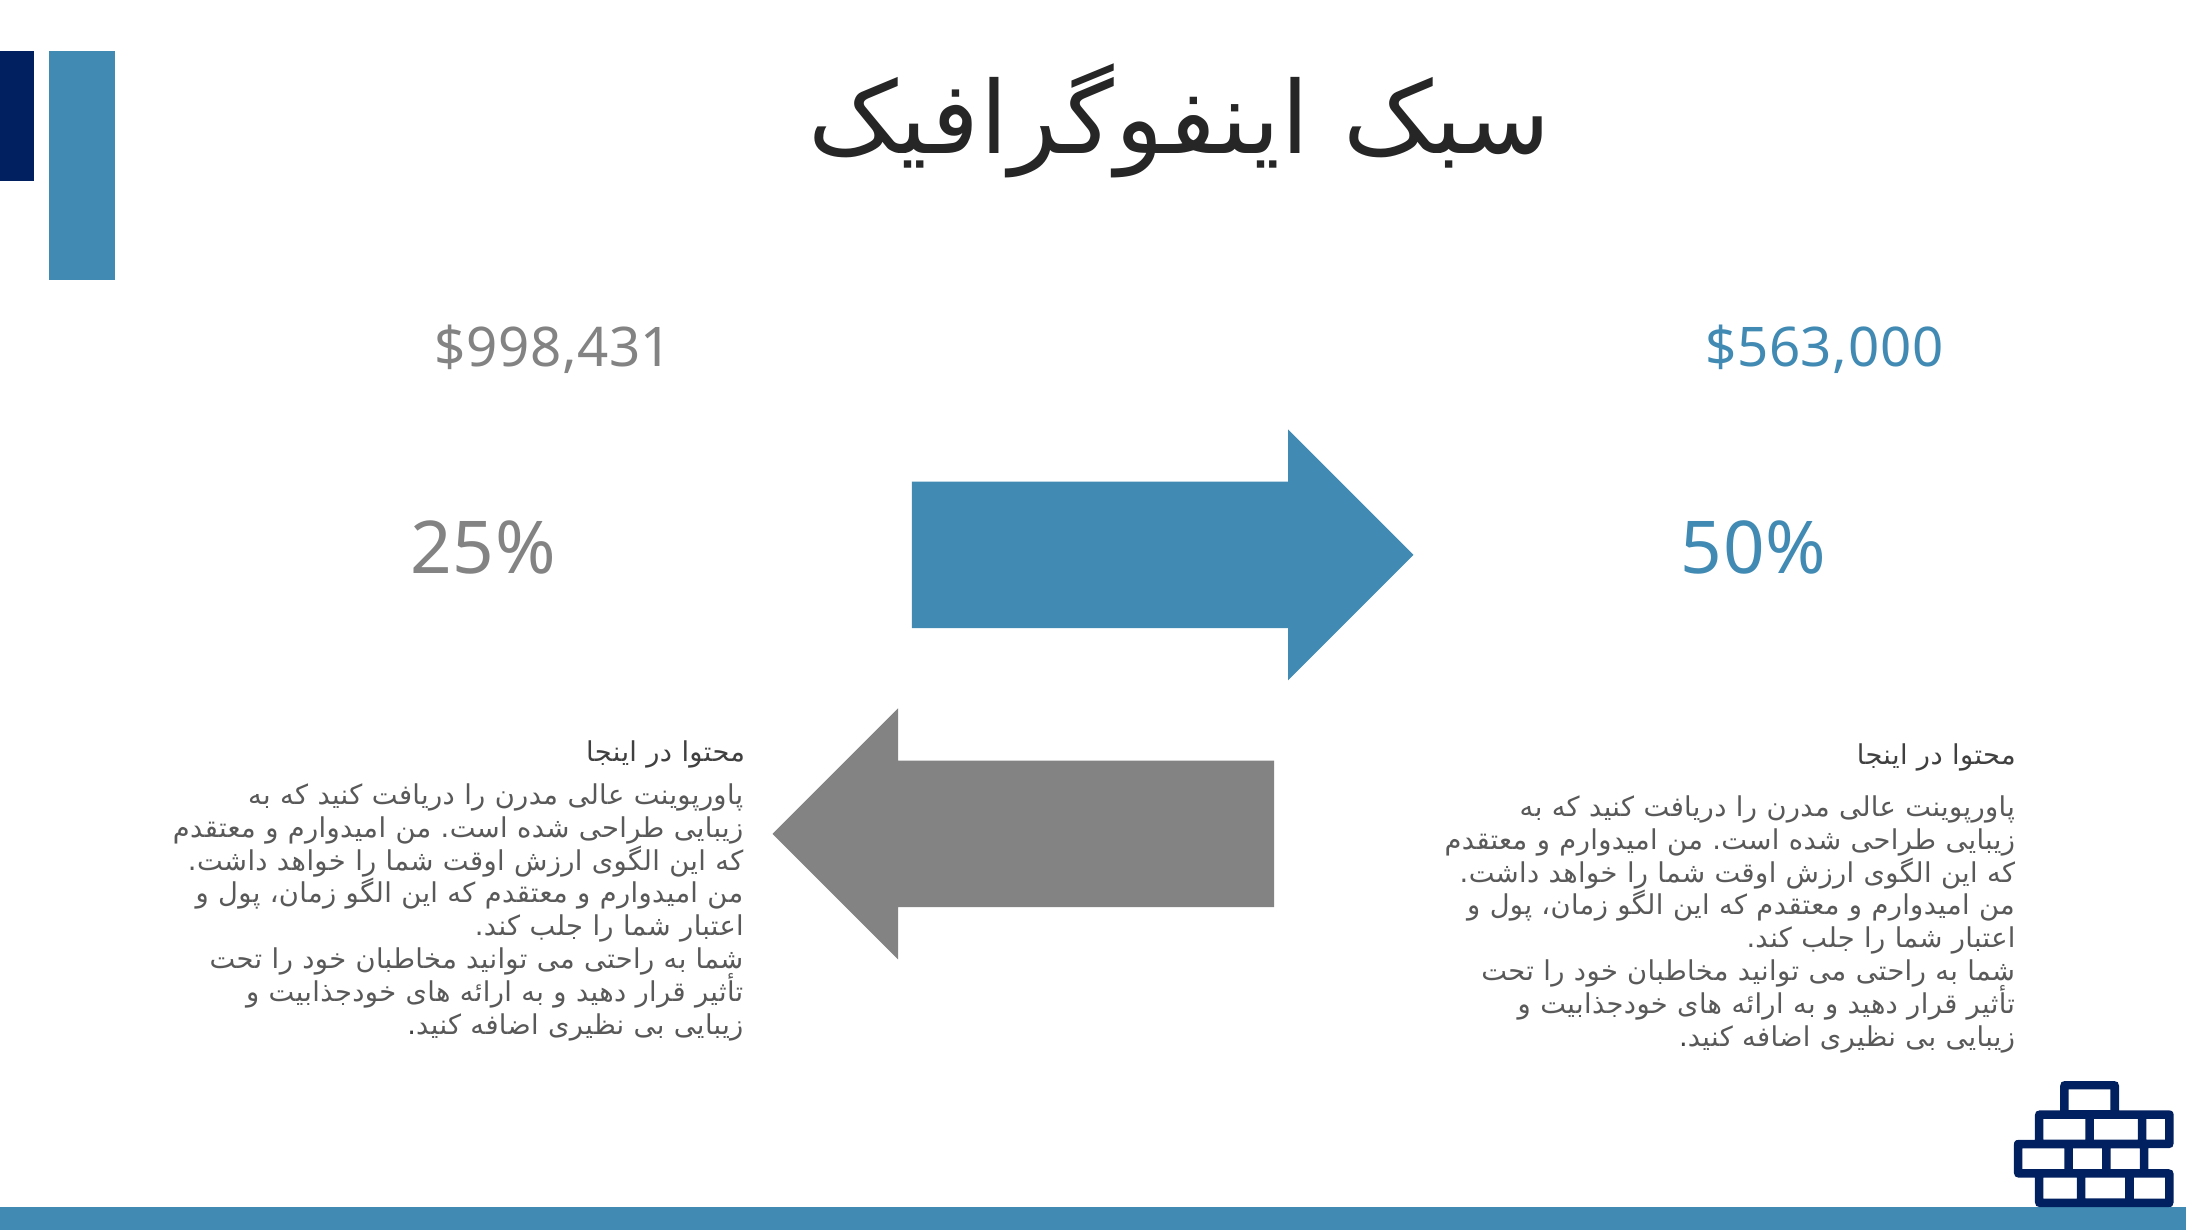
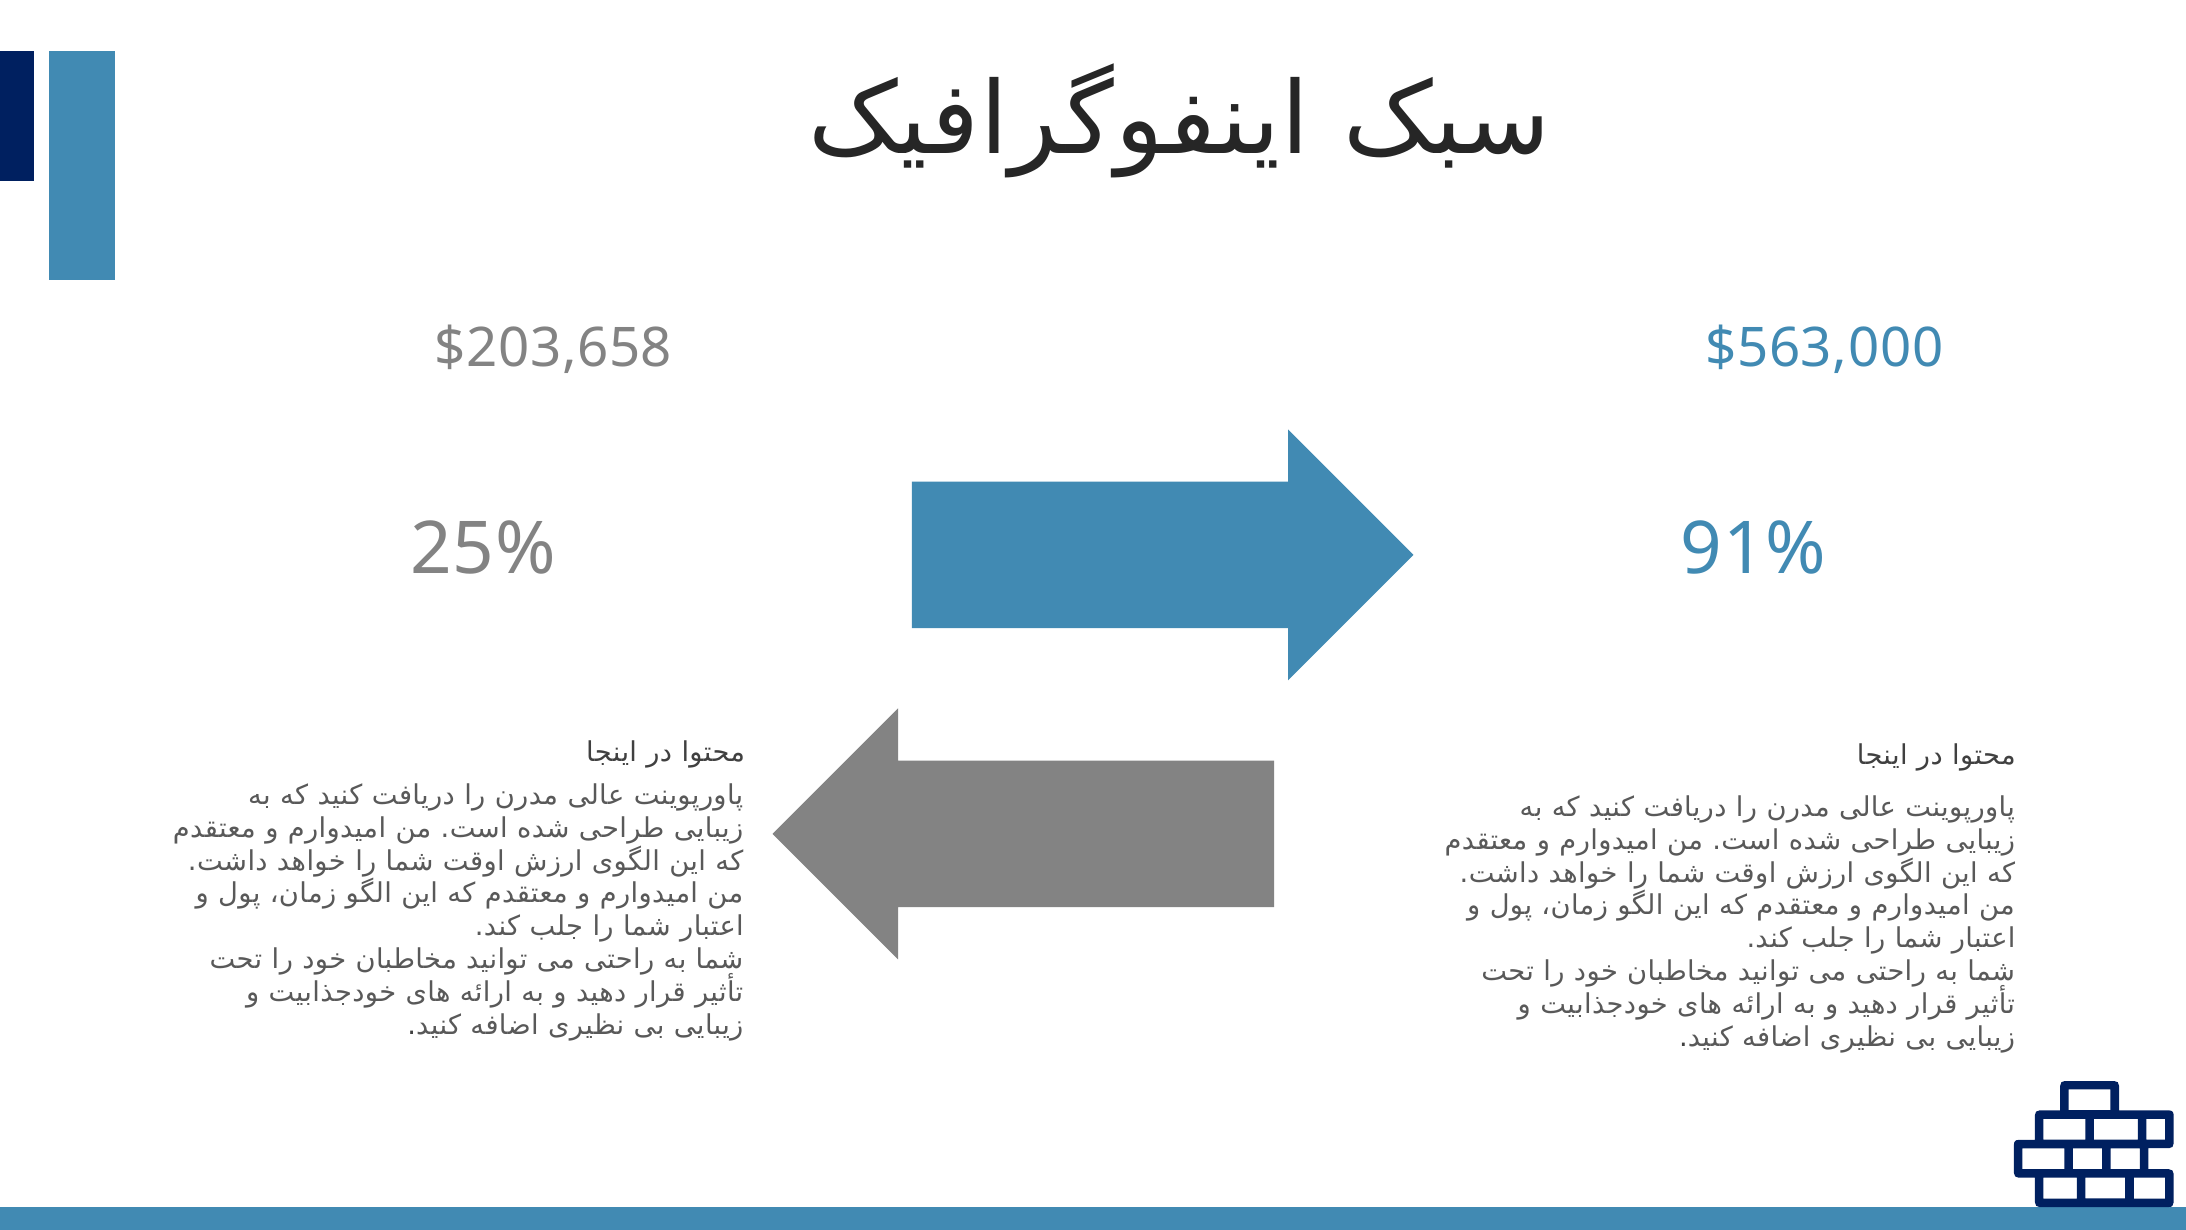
$998,431: $998,431 -> $203,658
50%: 50% -> 91%
